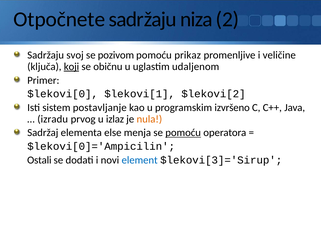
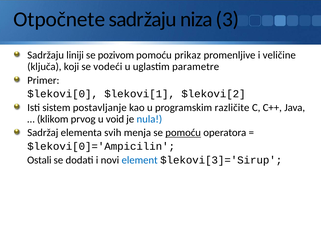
2: 2 -> 3
svoj: svoj -> liniji
koji underline: present -> none
običnu: običnu -> vodeći
udaljenom: udaljenom -> parametre
izvršeno: izvršeno -> različite
izradu: izradu -> klikom
izlaz: izlaz -> void
nula colour: orange -> blue
else: else -> svih
